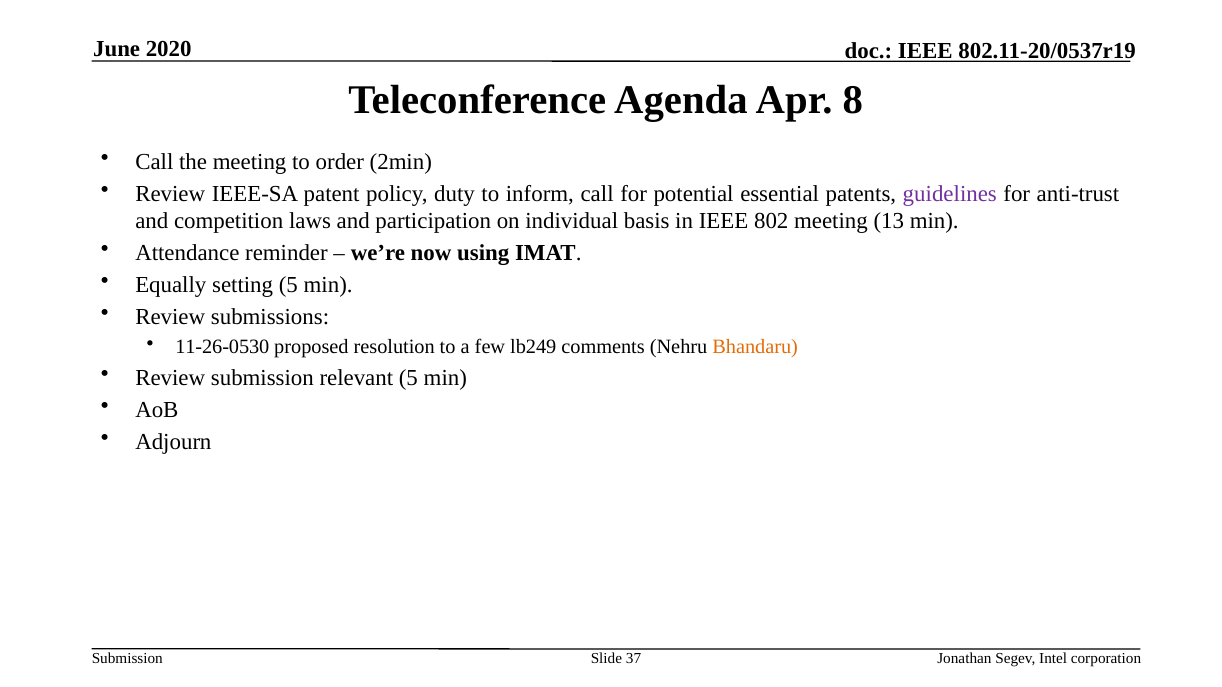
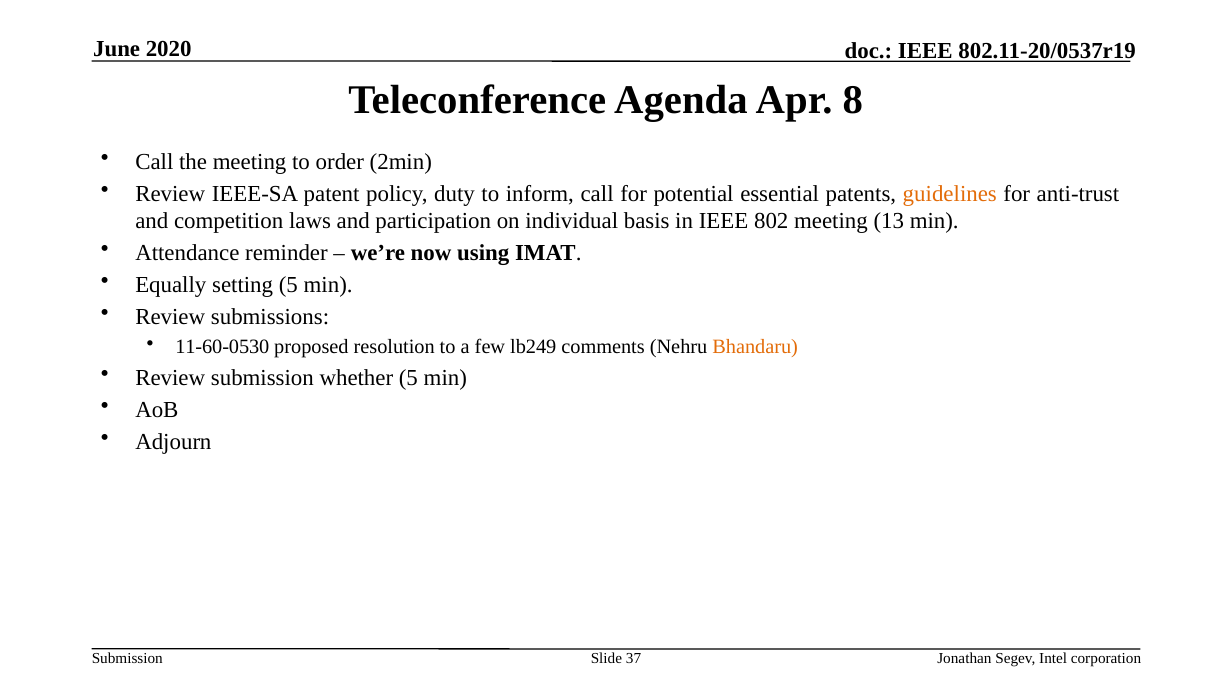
guidelines colour: purple -> orange
11-26-0530: 11-26-0530 -> 11-60-0530
relevant: relevant -> whether
